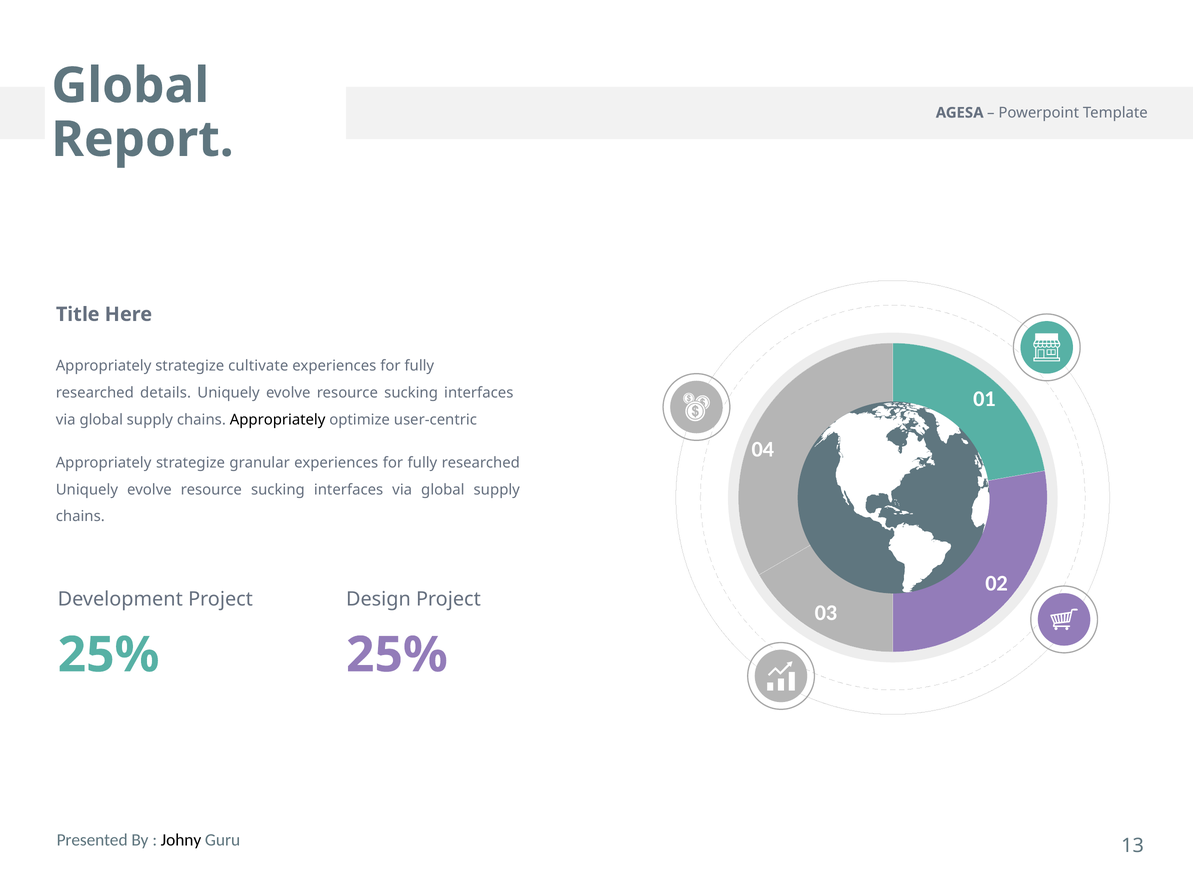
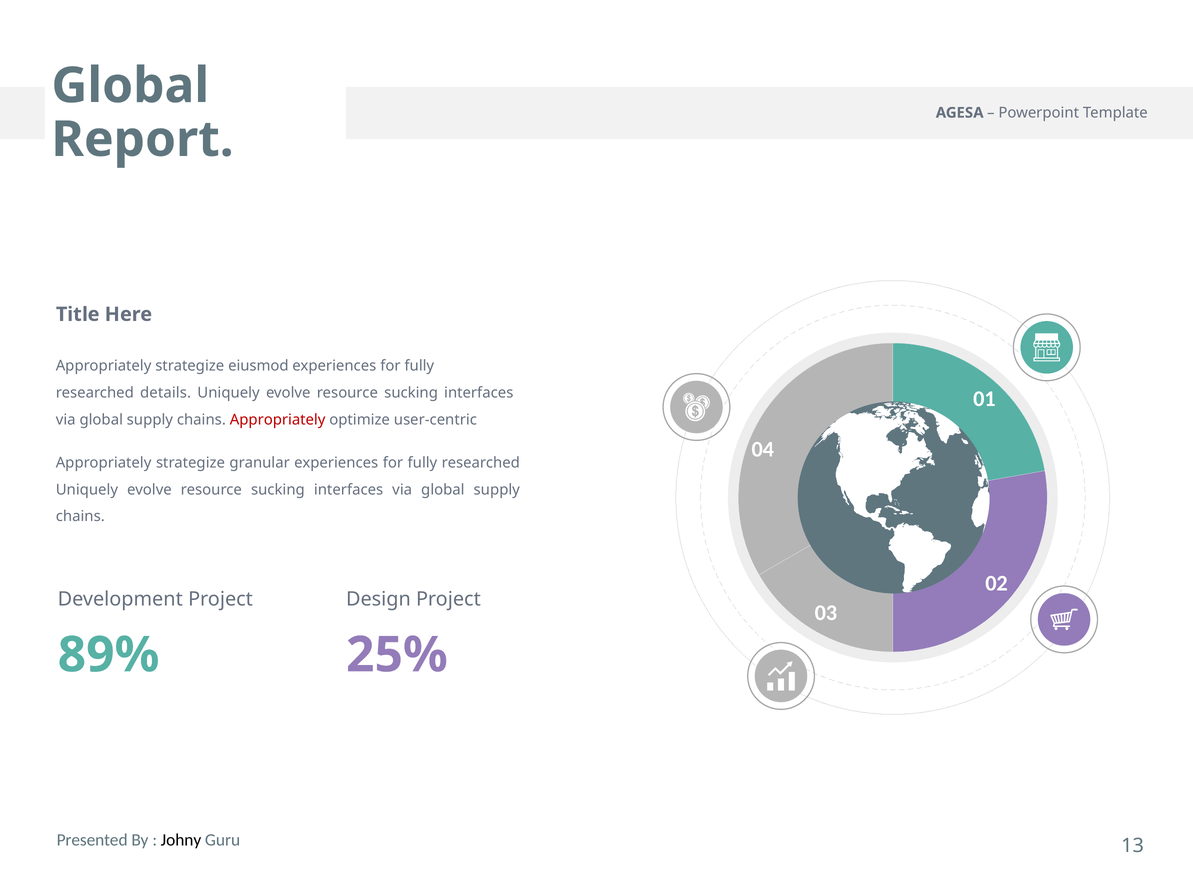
cultivate: cultivate -> eiusmod
Appropriately at (278, 420) colour: black -> red
25% at (109, 655): 25% -> 89%
